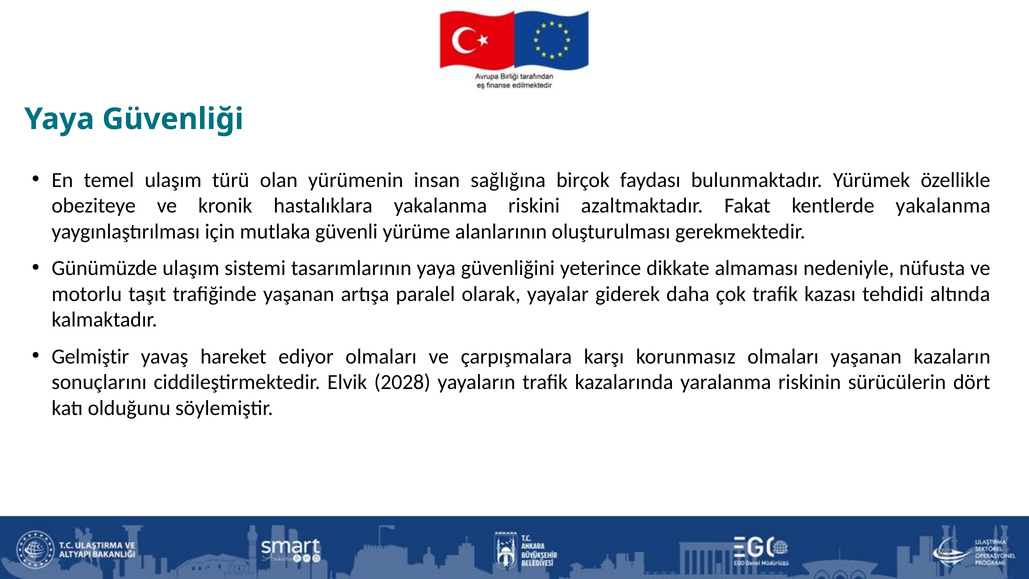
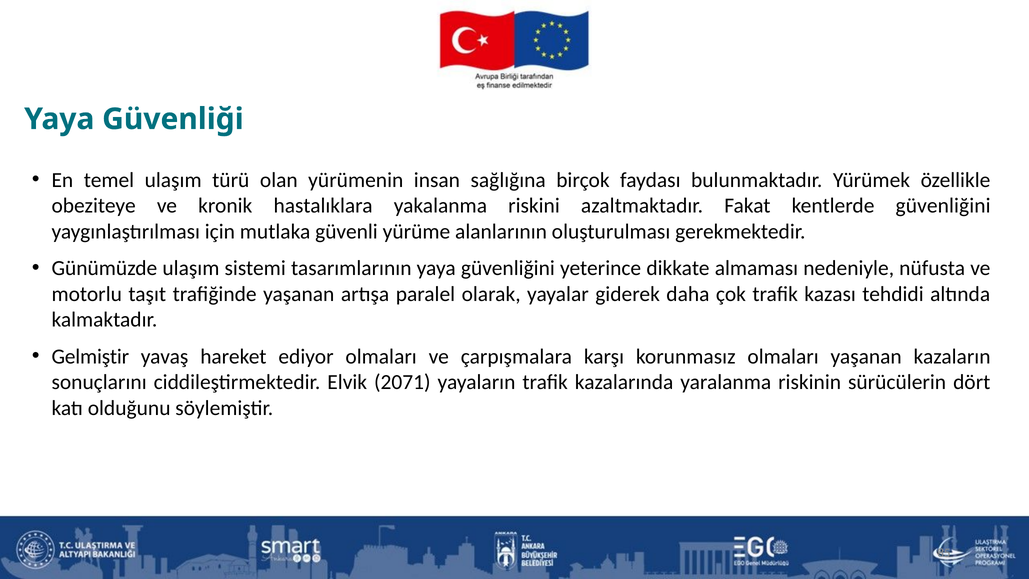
kentlerde yakalanma: yakalanma -> güvenliğini
2028: 2028 -> 2071
